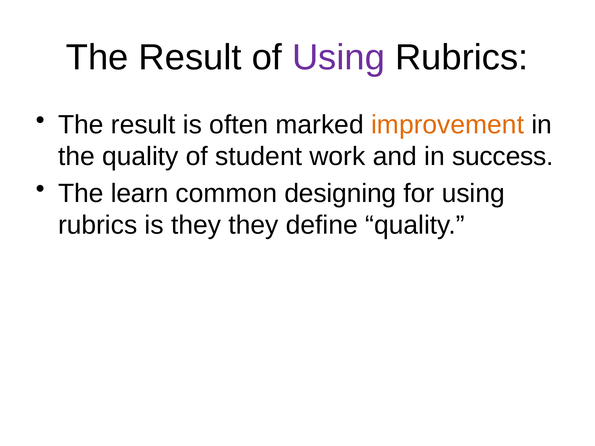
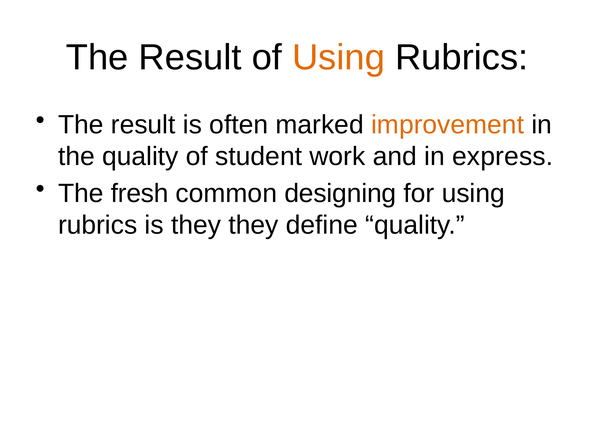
Using at (339, 58) colour: purple -> orange
success: success -> express
learn: learn -> fresh
